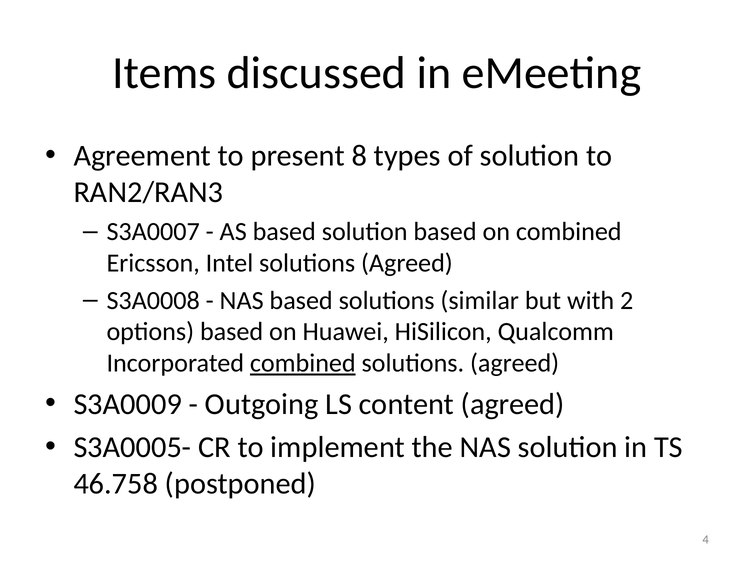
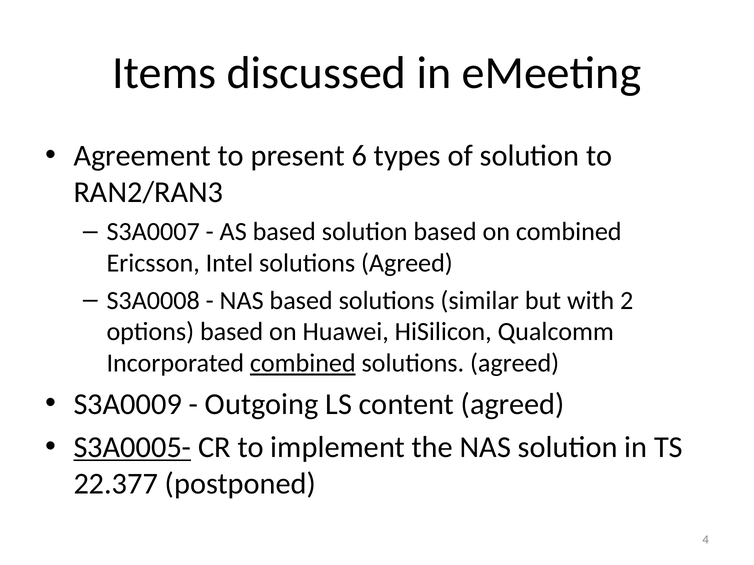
8: 8 -> 6
S3A0005- underline: none -> present
46.758: 46.758 -> 22.377
